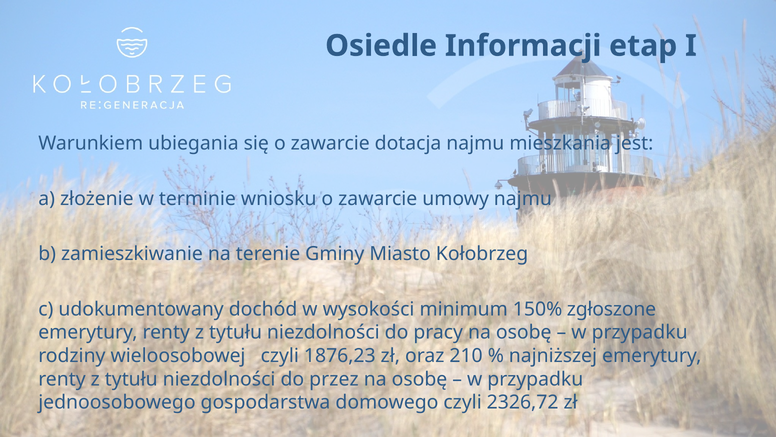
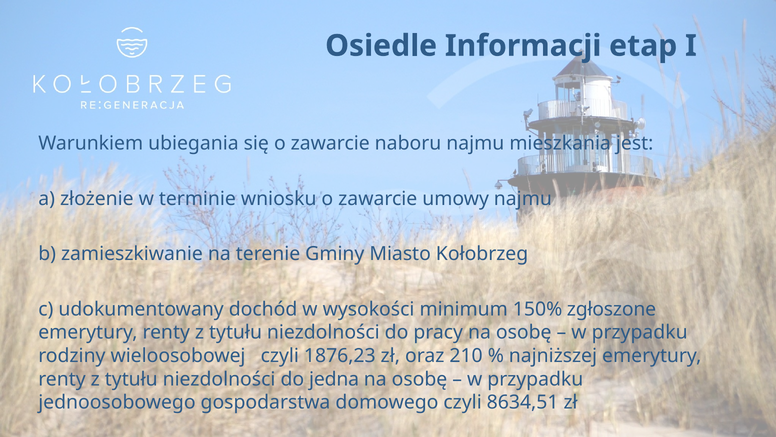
dotacja: dotacja -> naboru
przez: przez -> jedna
2326,72: 2326,72 -> 8634,51
